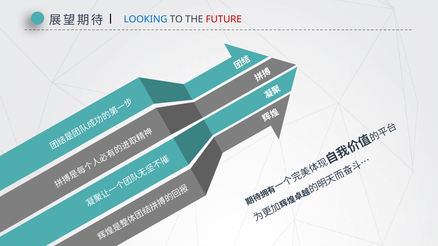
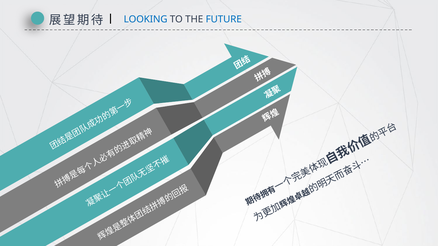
FUTURE colour: red -> blue
